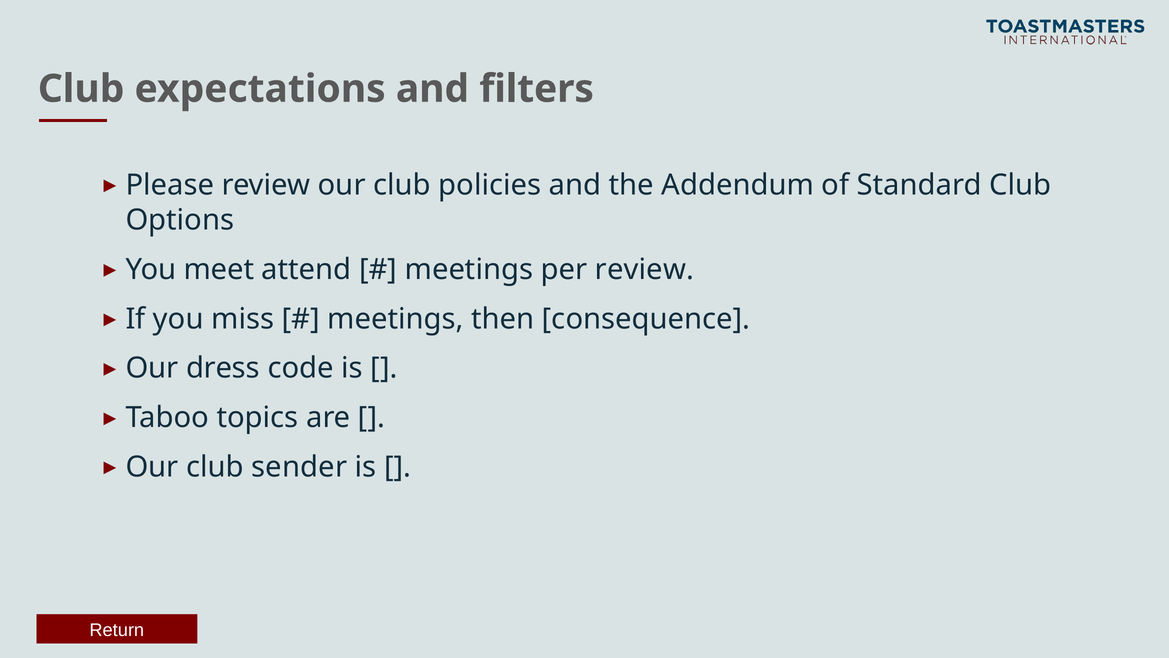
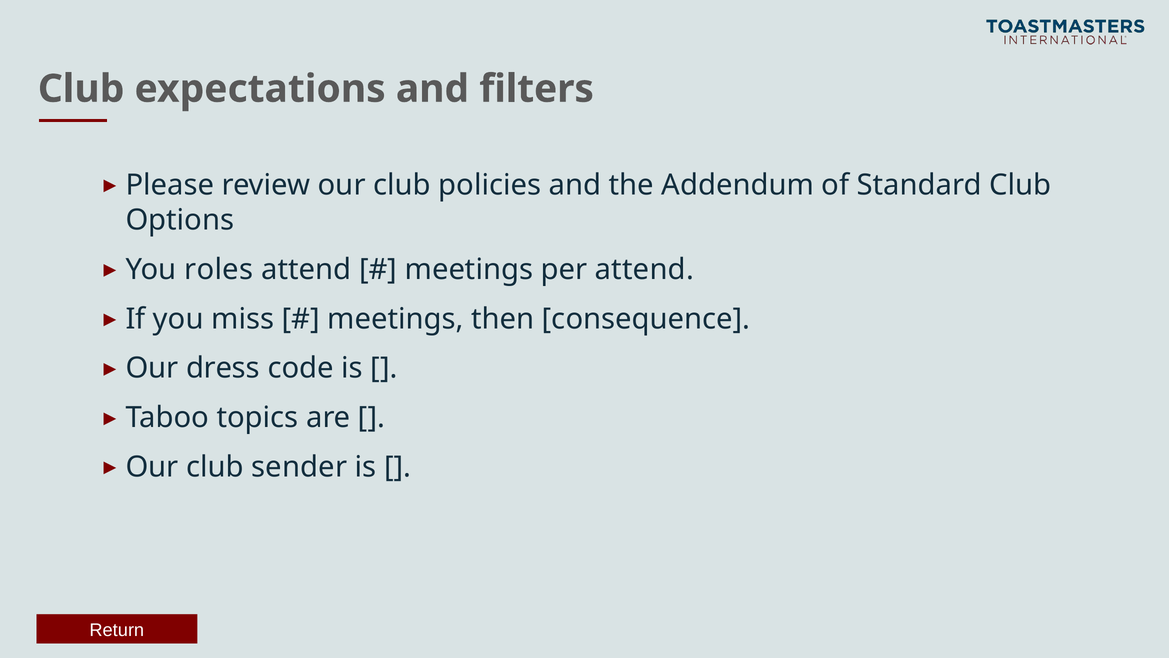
meet: meet -> roles
per review: review -> attend
